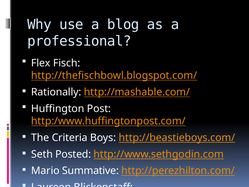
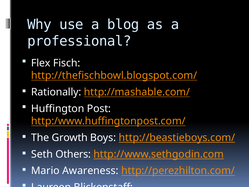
Criteria: Criteria -> Growth
Posted: Posted -> Others
Summative: Summative -> Awareness
